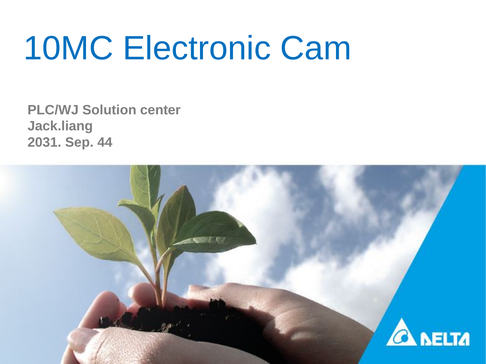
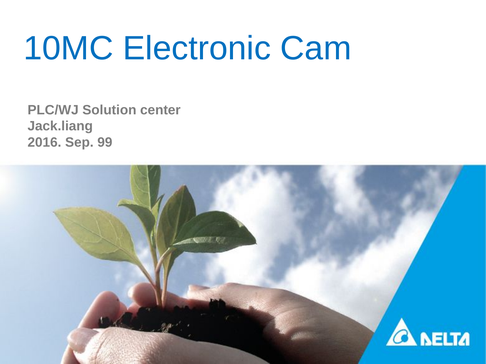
2031: 2031 -> 2016
44: 44 -> 99
